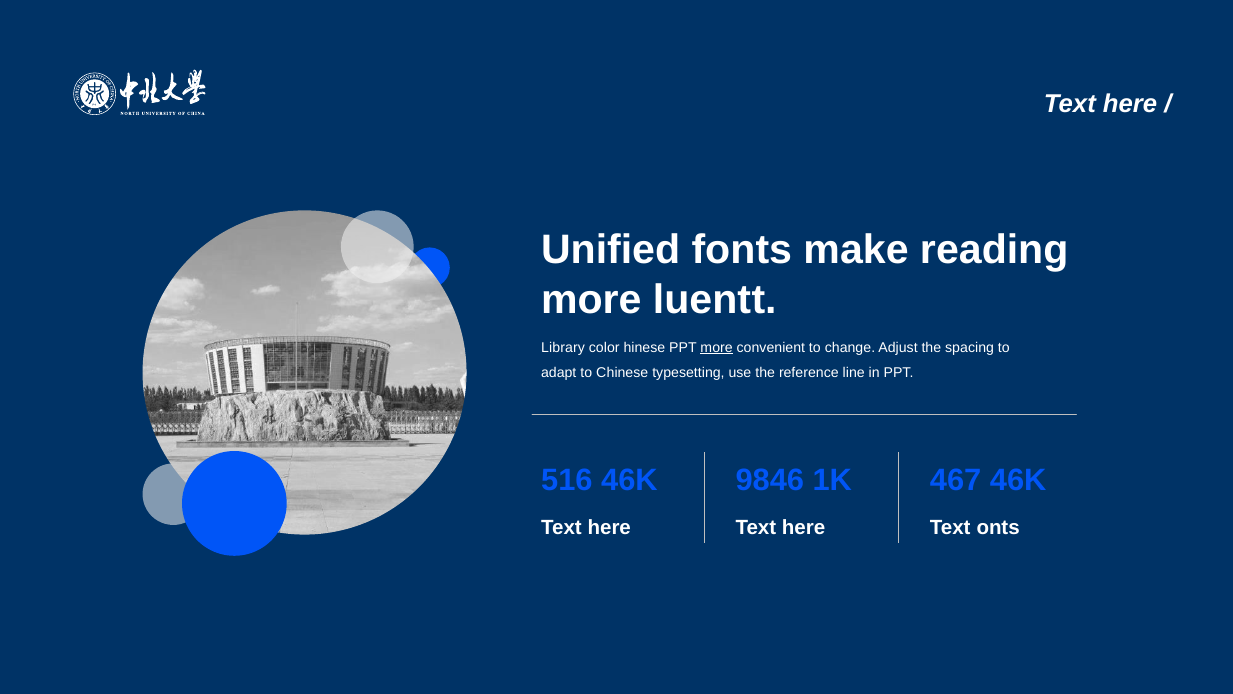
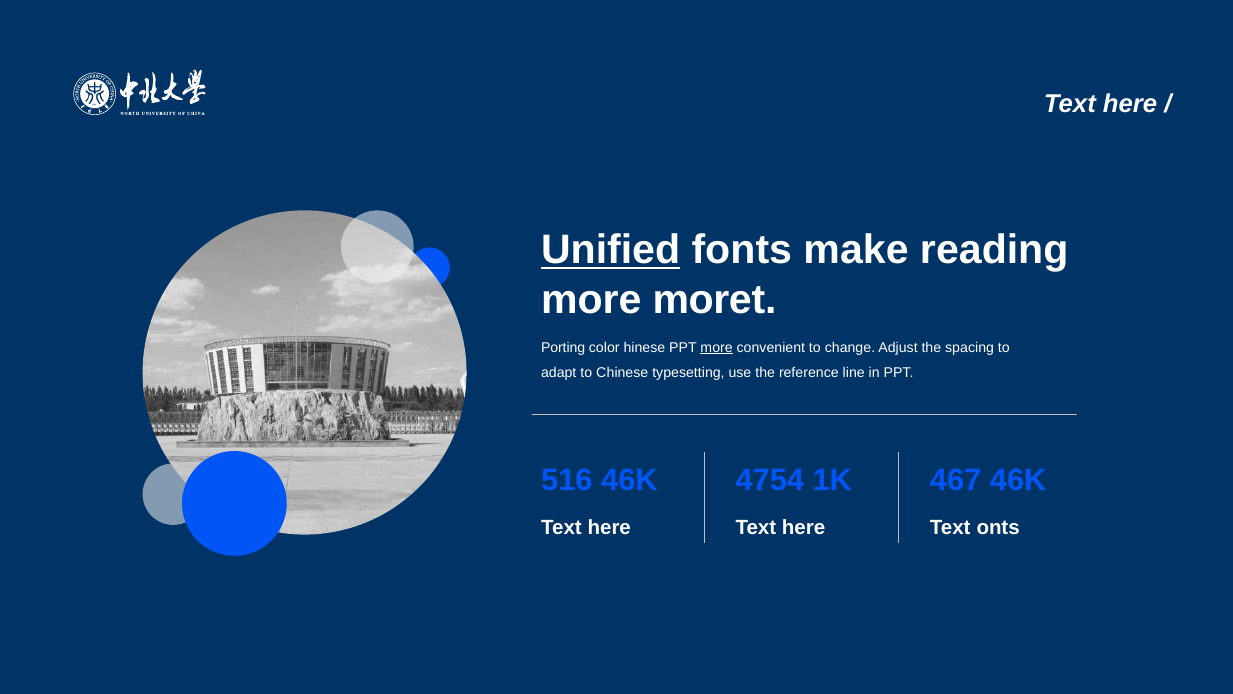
Unified underline: none -> present
more luent: luent -> more
Library: Library -> Porting
9846: 9846 -> 4754
